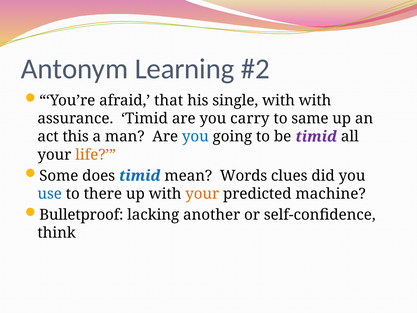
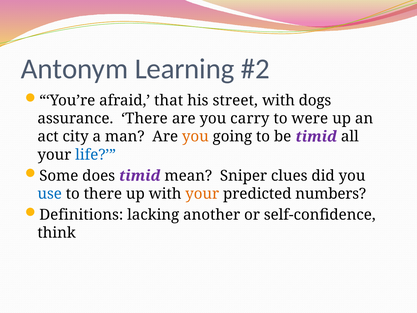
single: single -> street
with with: with -> dogs
assurance Timid: Timid -> There
same: same -> were
this: this -> city
you at (195, 137) colour: blue -> orange
life colour: orange -> blue
timid at (140, 176) colour: blue -> purple
Words: Words -> Sniper
machine: machine -> numbers
Bulletproof: Bulletproof -> Definitions
